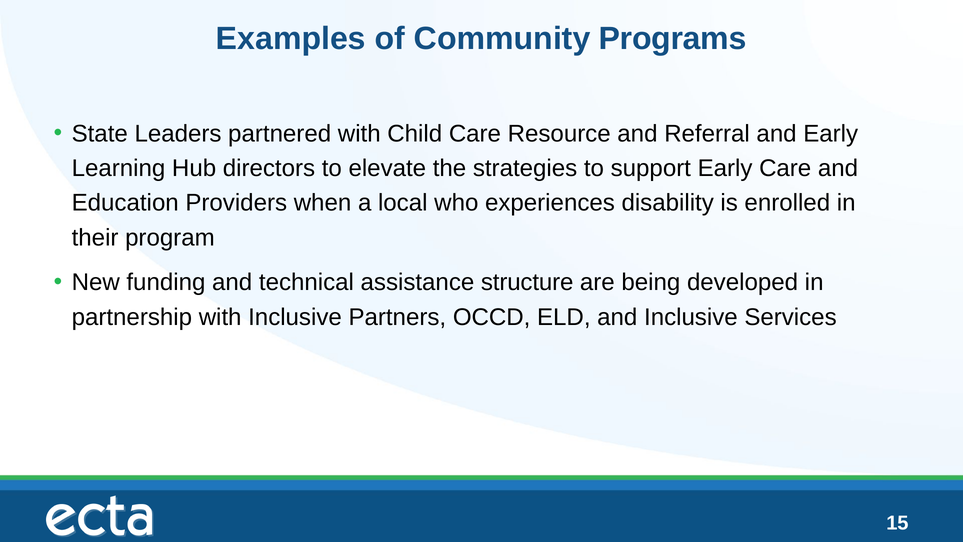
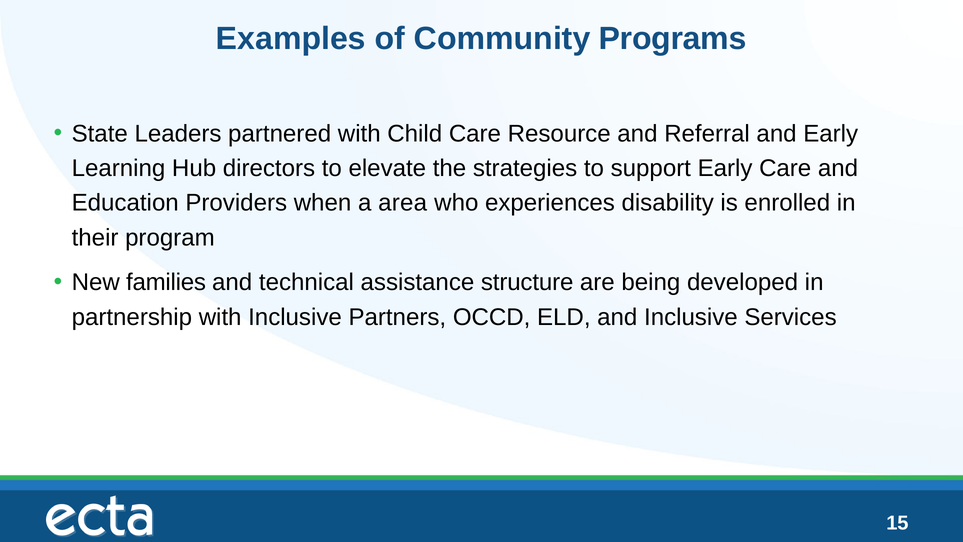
local: local -> area
funding: funding -> families
